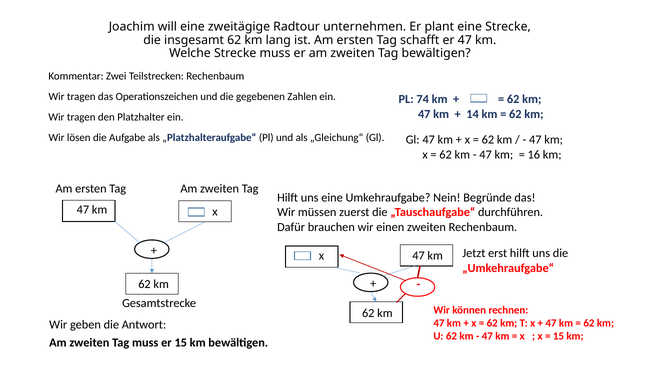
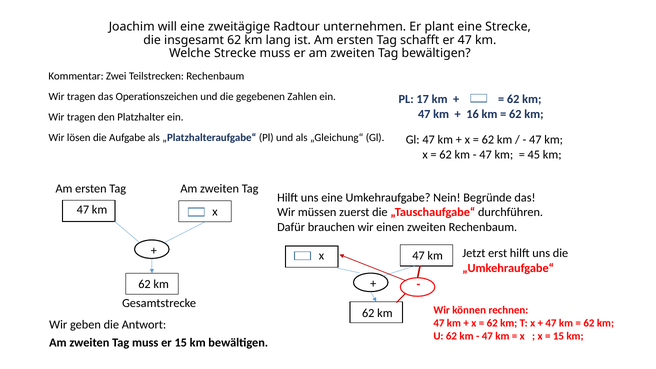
74: 74 -> 17
14: 14 -> 16
16: 16 -> 45
